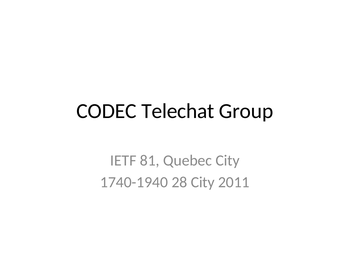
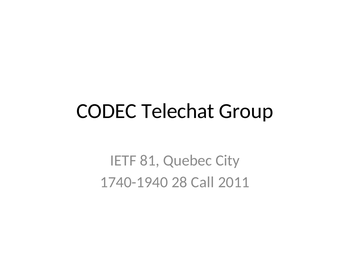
28 City: City -> Call
